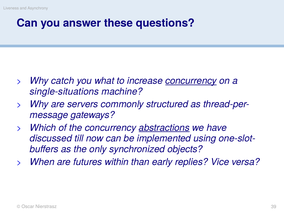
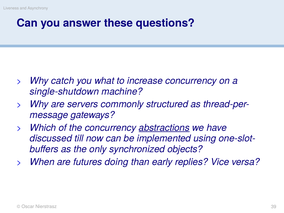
concurrency at (191, 81) underline: present -> none
single-situations: single-situations -> single-shutdown
within: within -> doing
